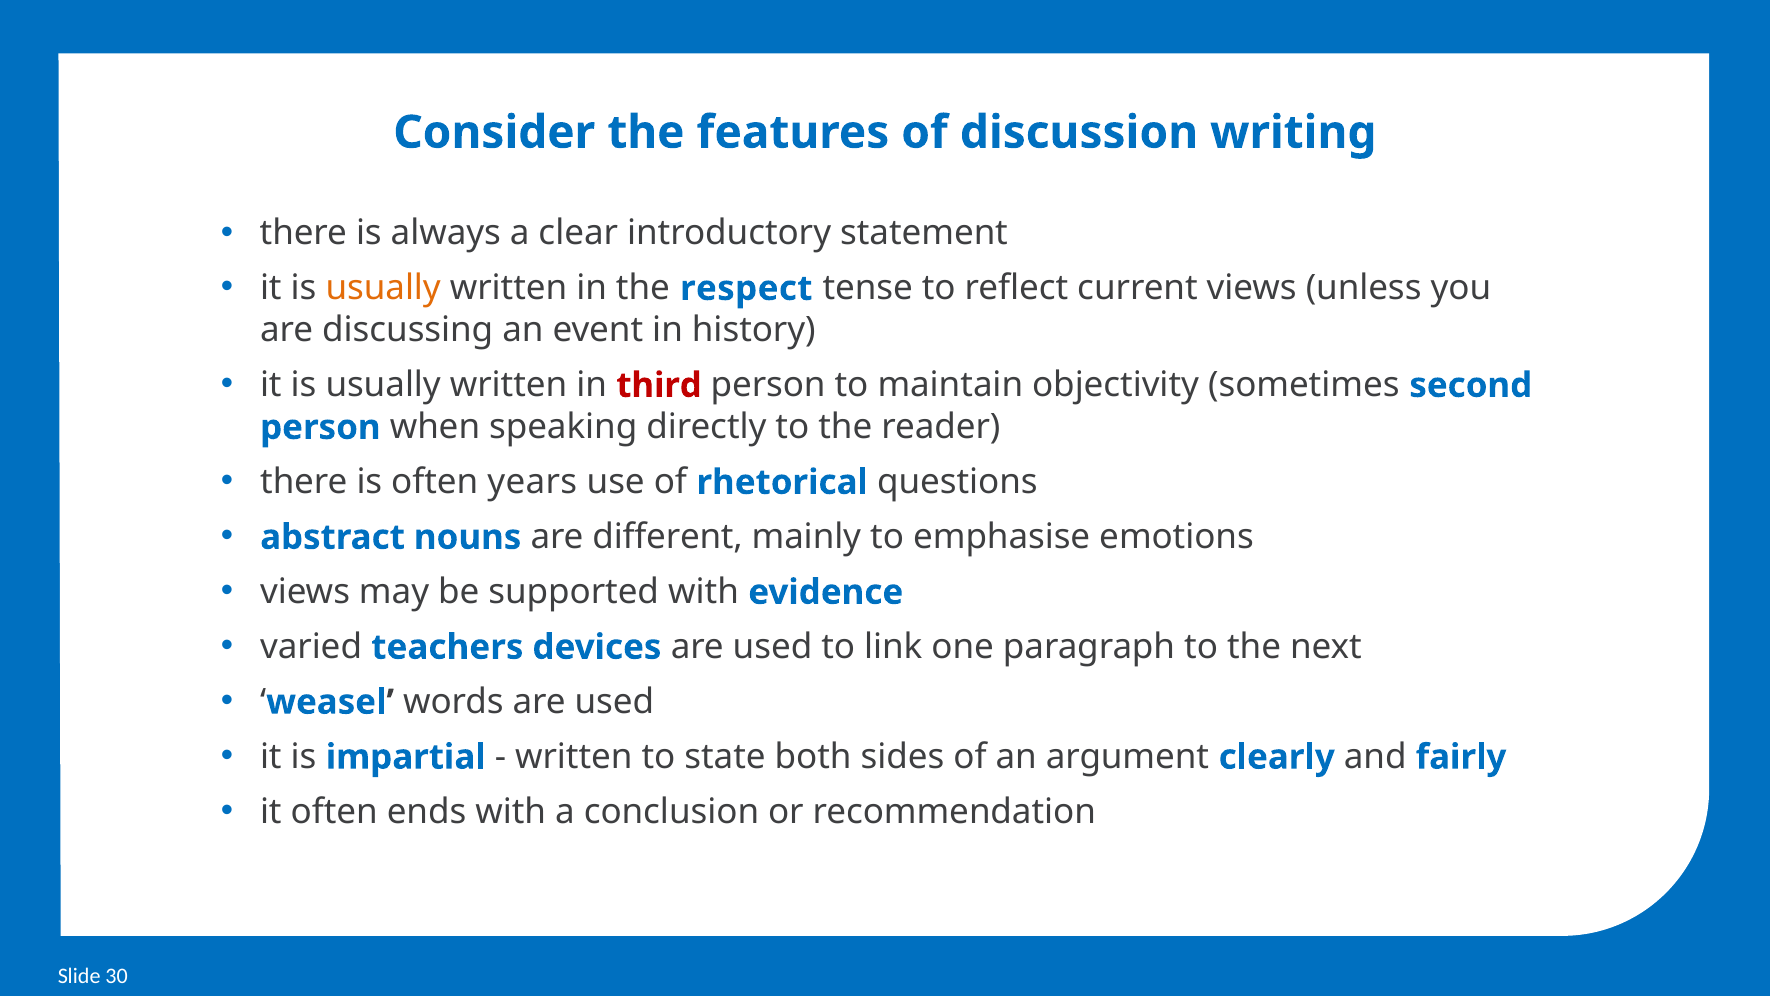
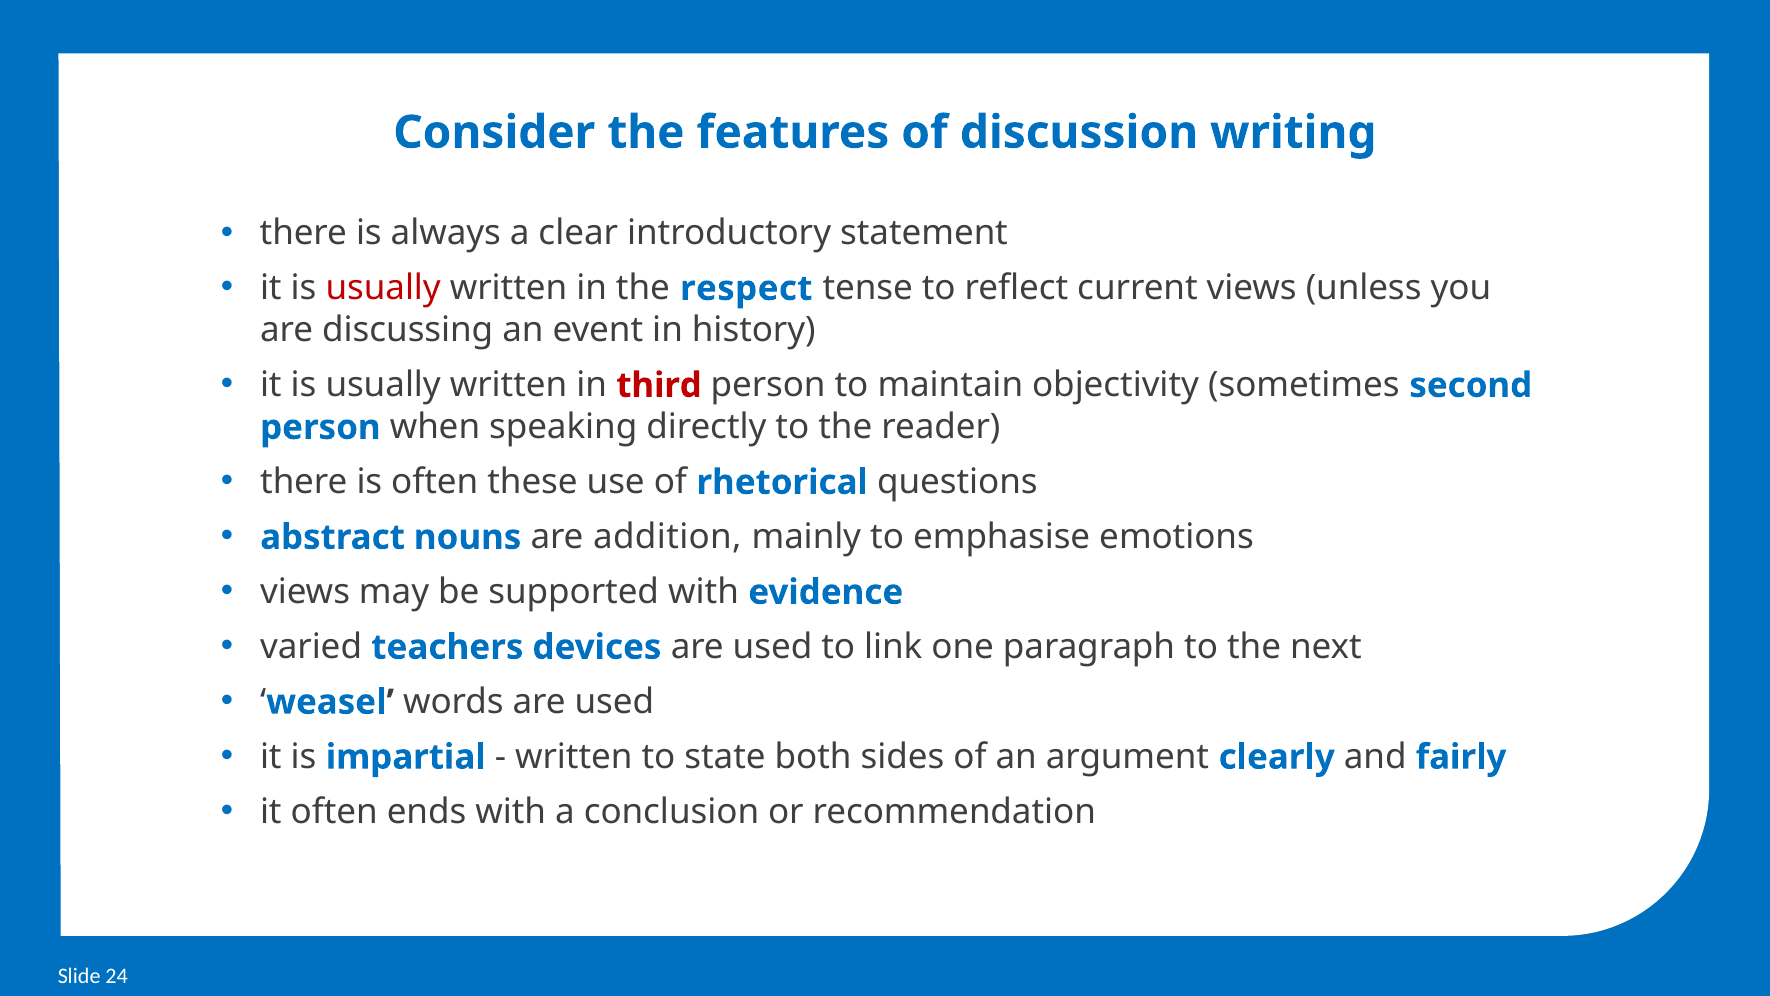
usually at (383, 288) colour: orange -> red
years: years -> these
different: different -> addition
30: 30 -> 24
